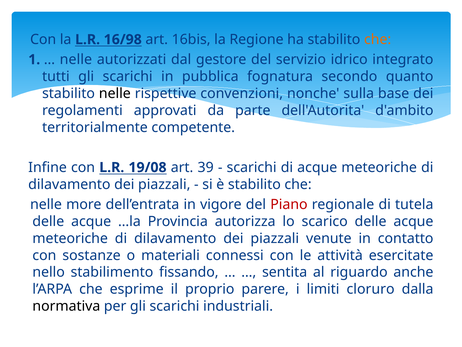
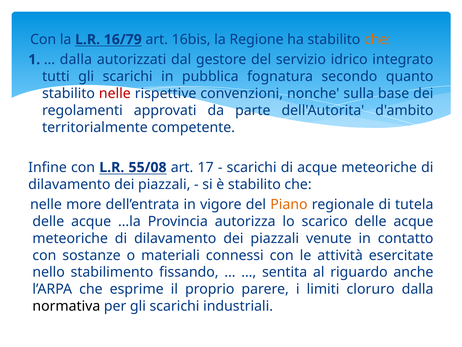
16/98: 16/98 -> 16/79
nelle at (76, 59): nelle -> dalla
nelle at (115, 93) colour: black -> red
19/08: 19/08 -> 55/08
39: 39 -> 17
Piano colour: red -> orange
